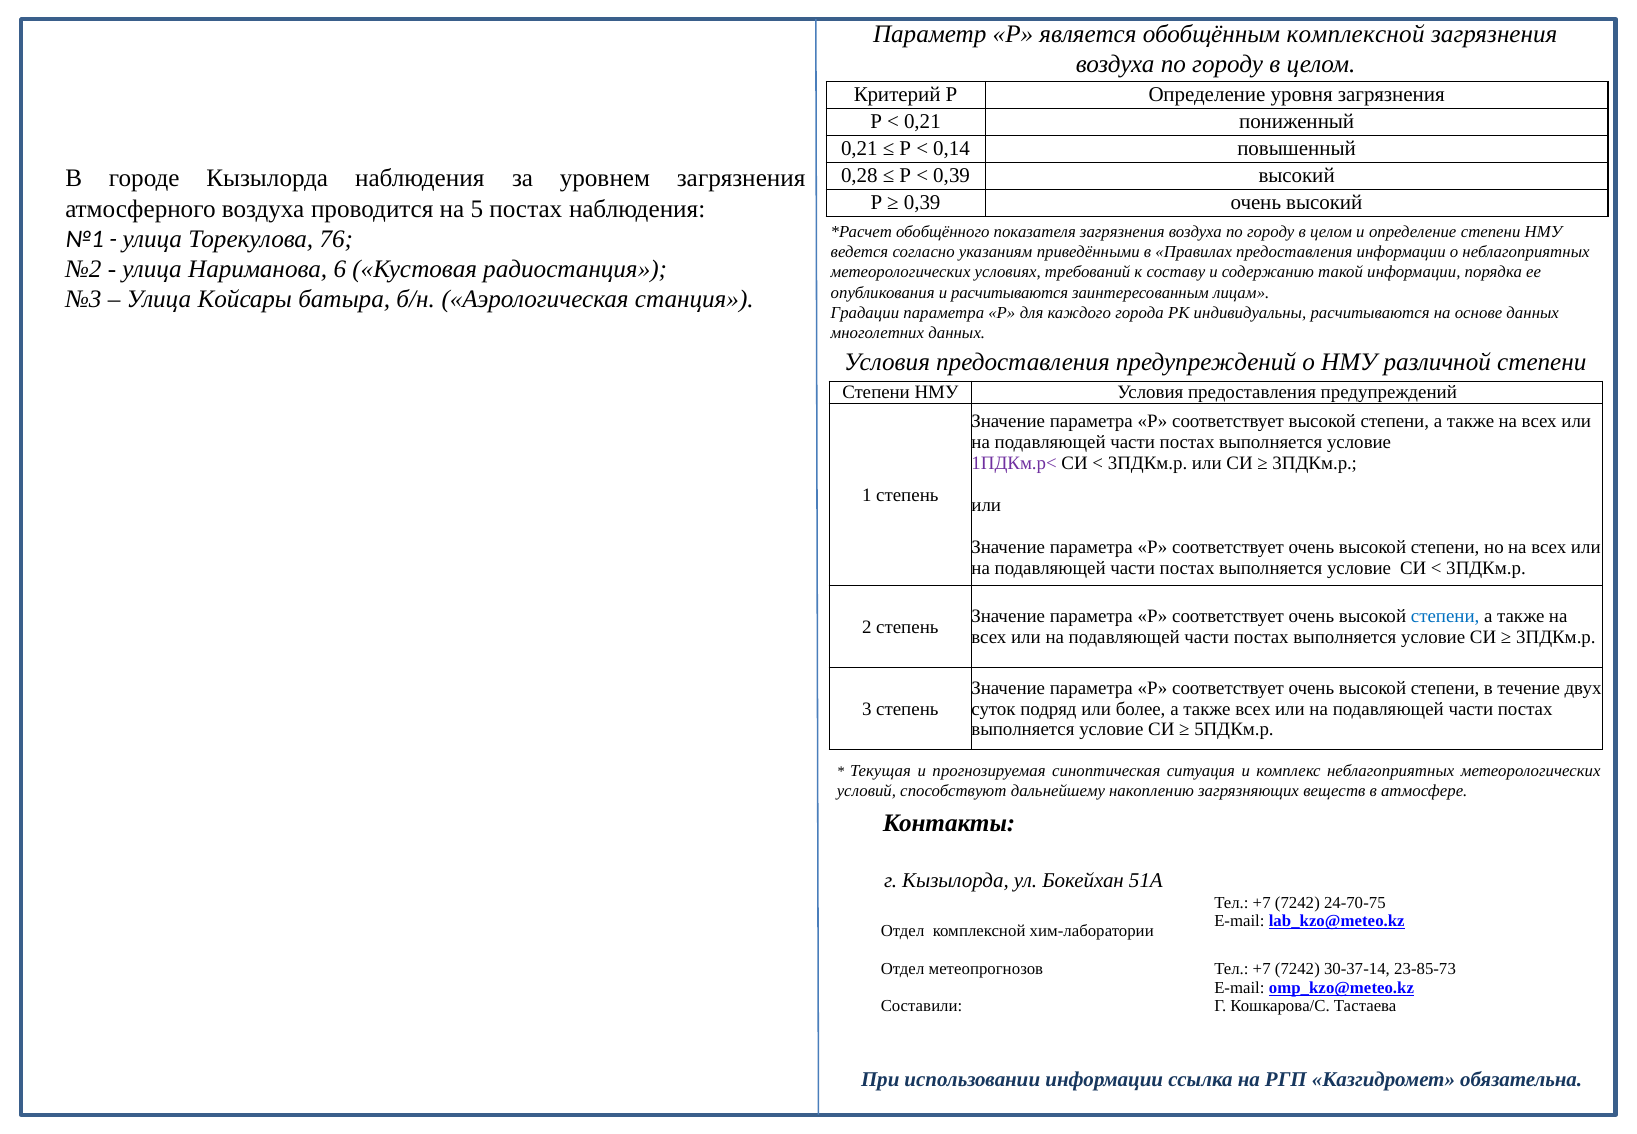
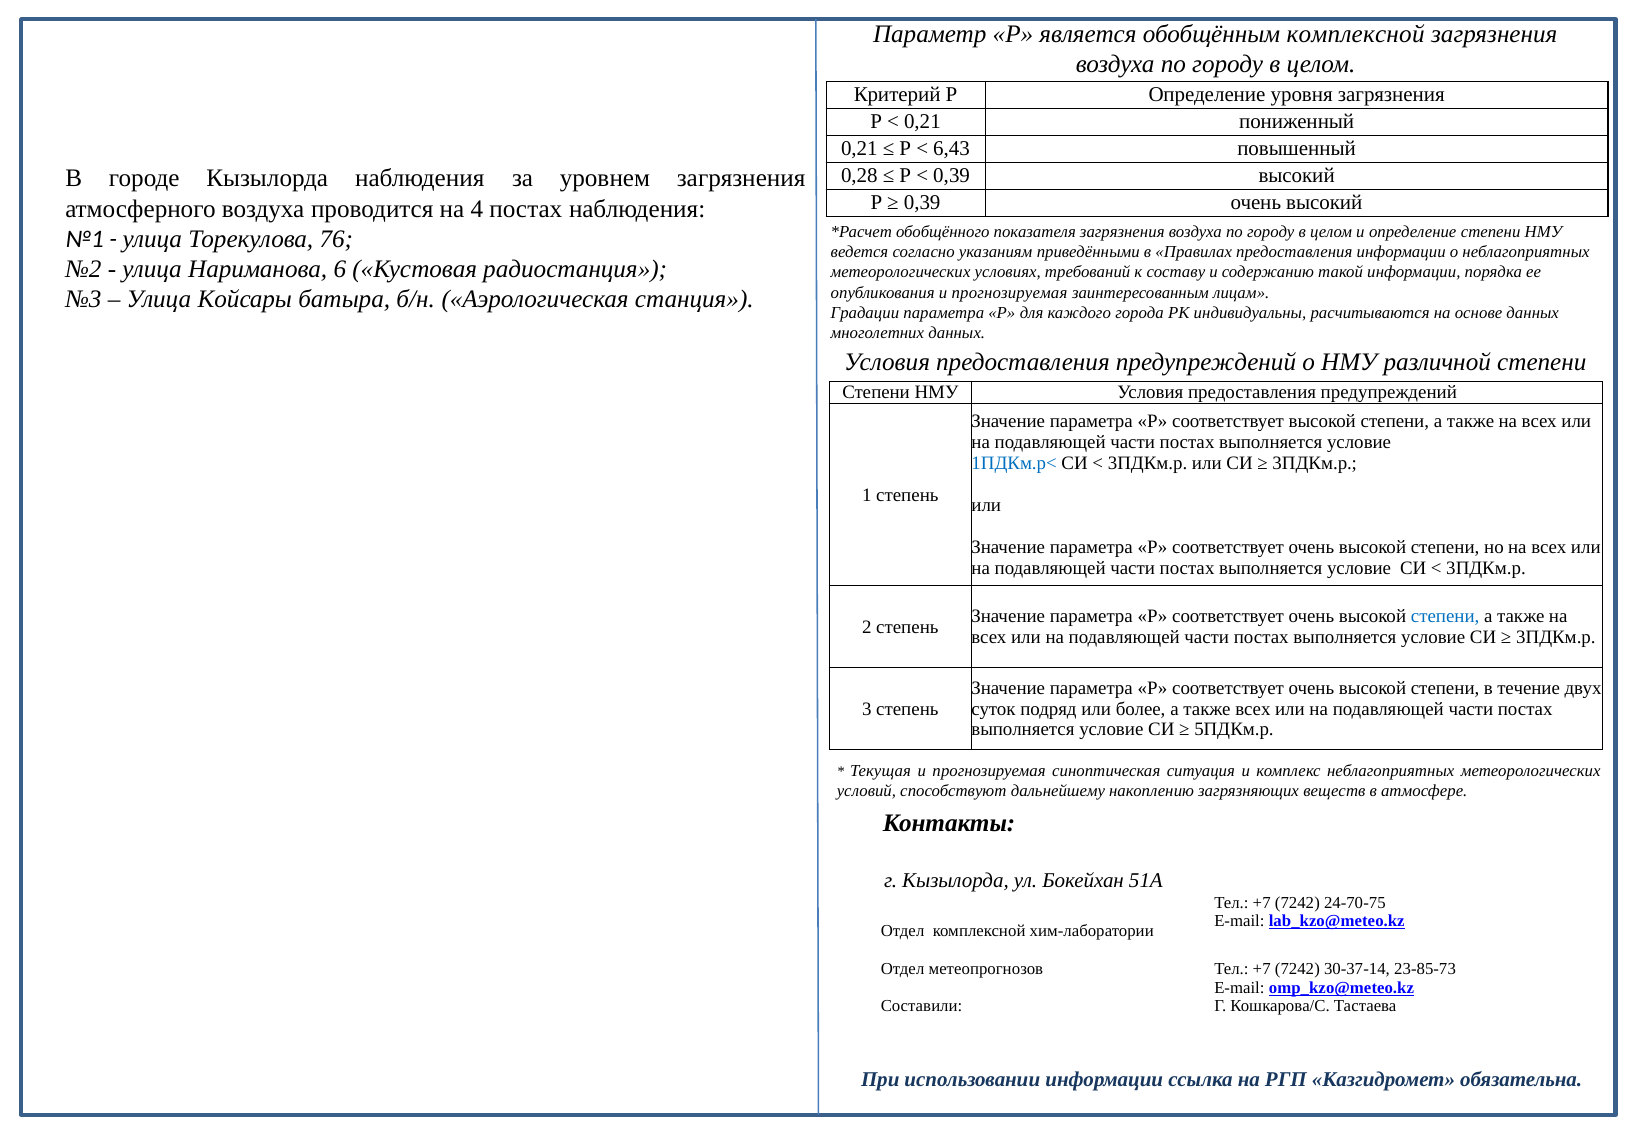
0,14: 0,14 -> 6,43
5: 5 -> 4
опубликования и расчитываются: расчитываются -> прогнозируемая
1ПДКм.р< colour: purple -> blue
